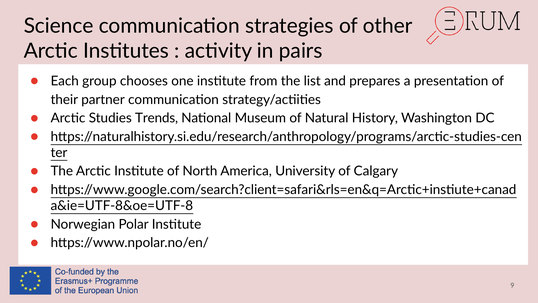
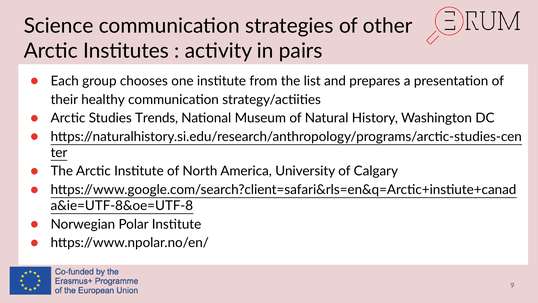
partner: partner -> healthy
